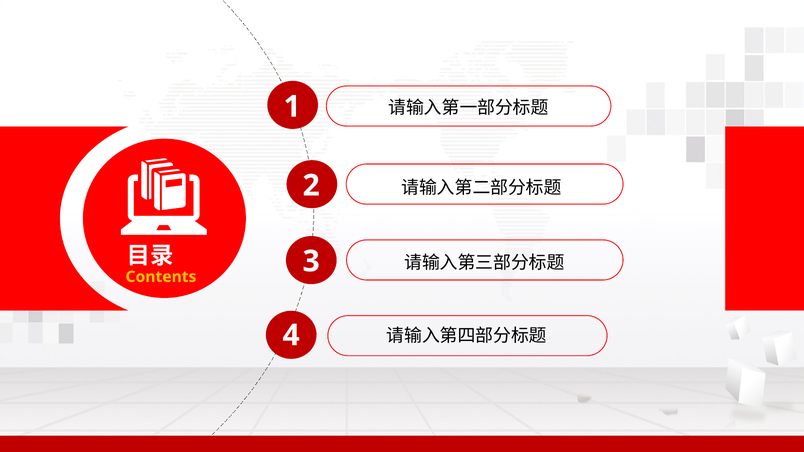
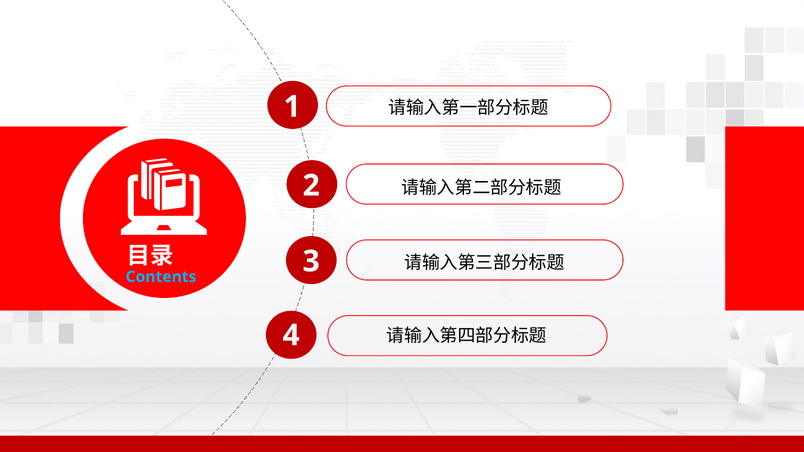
Contents colour: yellow -> light blue
